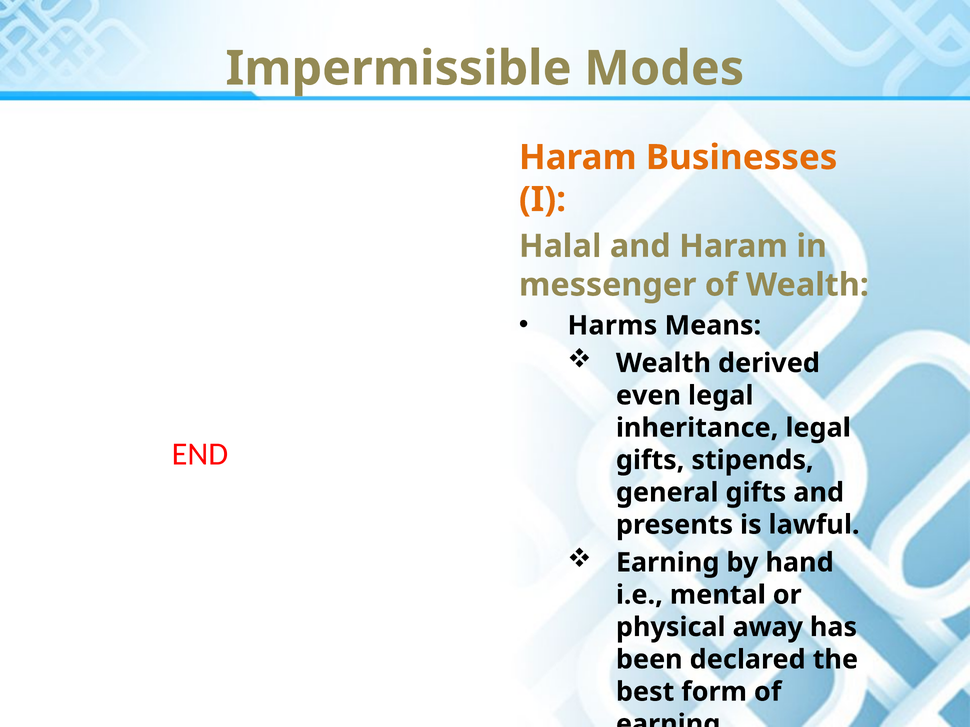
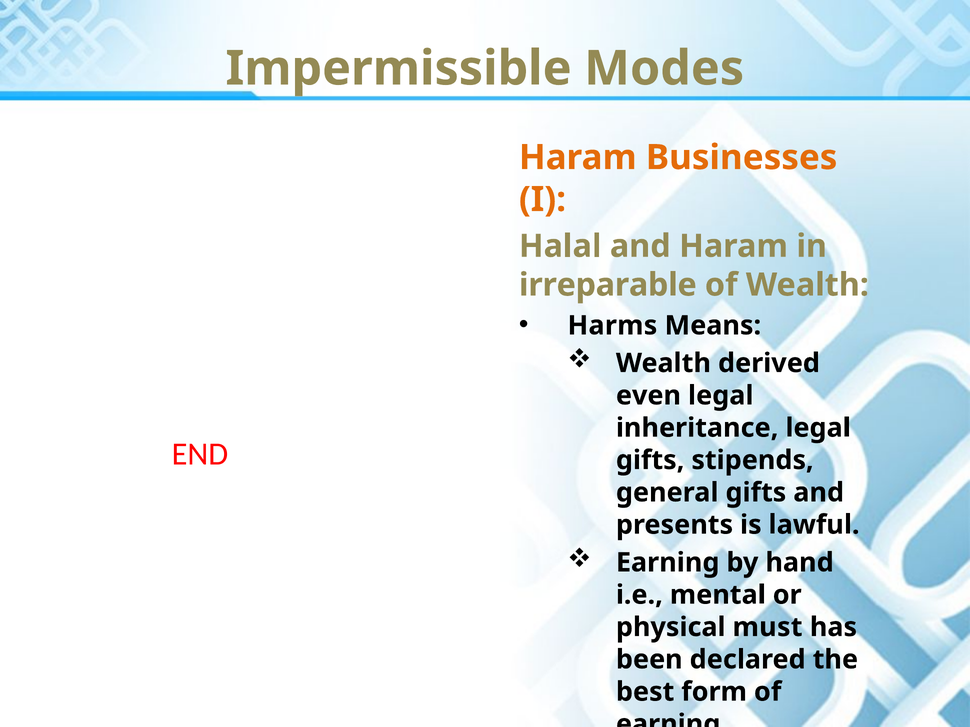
messenger: messenger -> irreparable
away: away -> must
